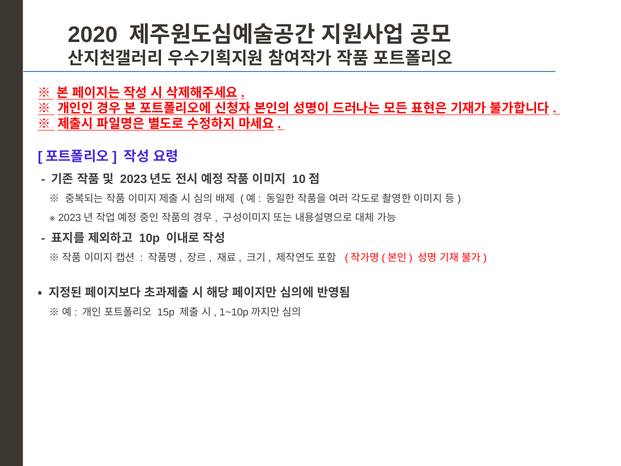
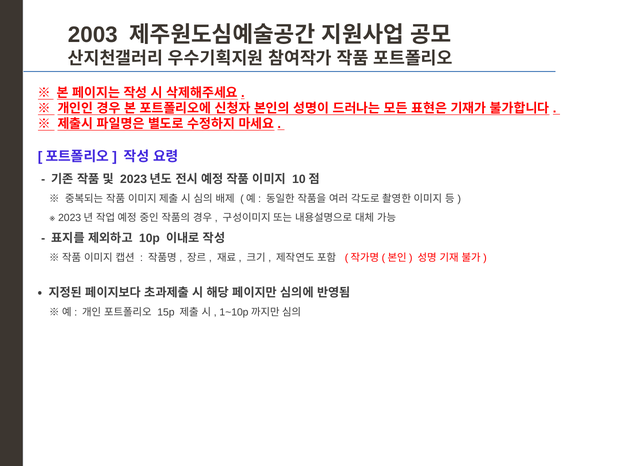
2020: 2020 -> 2003
